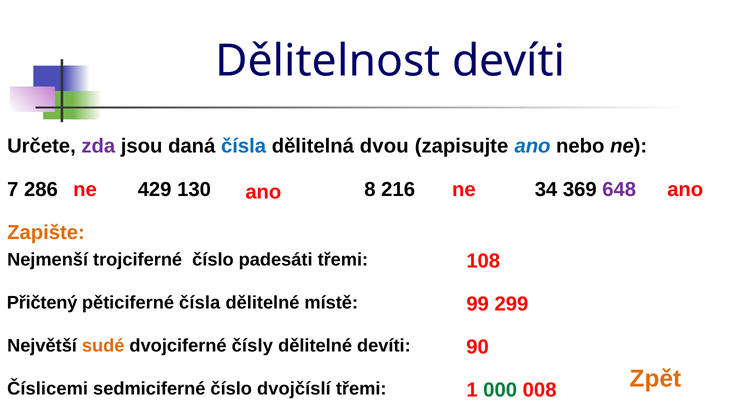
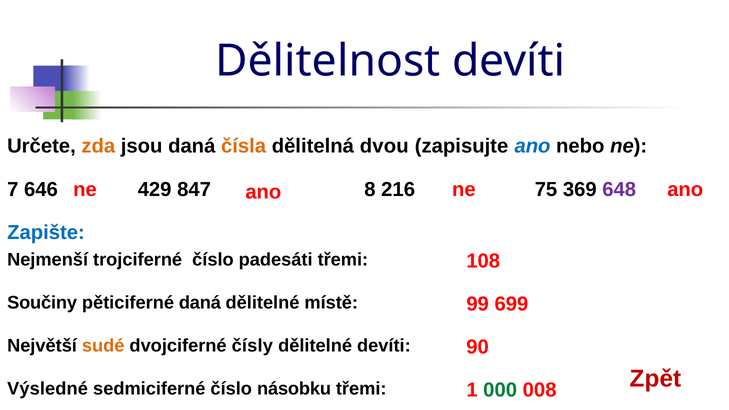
zda colour: purple -> orange
čísla at (244, 146) colour: blue -> orange
286: 286 -> 646
130: 130 -> 847
34: 34 -> 75
Zapište colour: orange -> blue
Přičtený: Přičtený -> Součiny
pěticiferné čísla: čísla -> daná
299: 299 -> 699
Číslicemi: Číslicemi -> Výsledné
dvojčíslí: dvojčíslí -> násobku
Zpět colour: orange -> red
